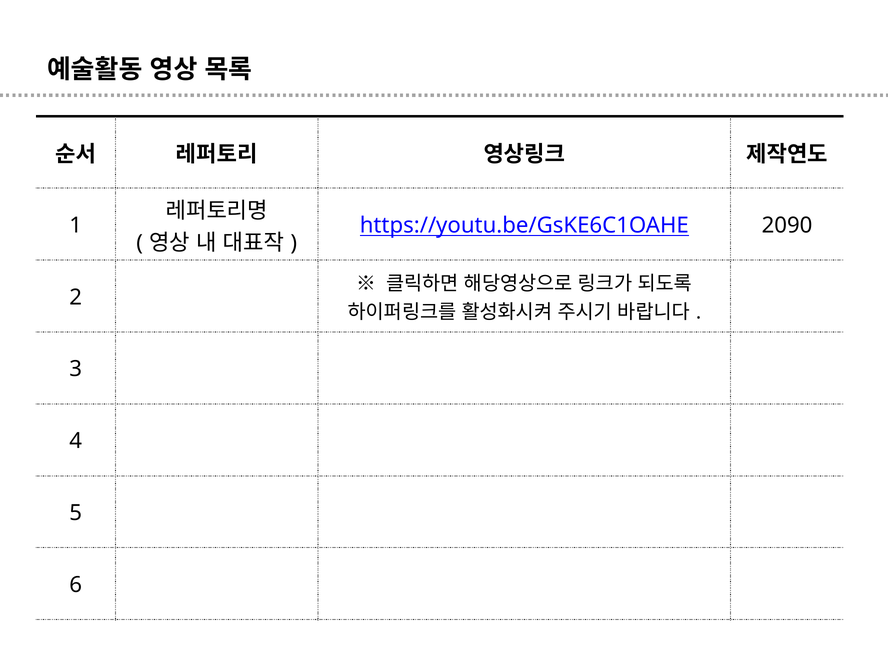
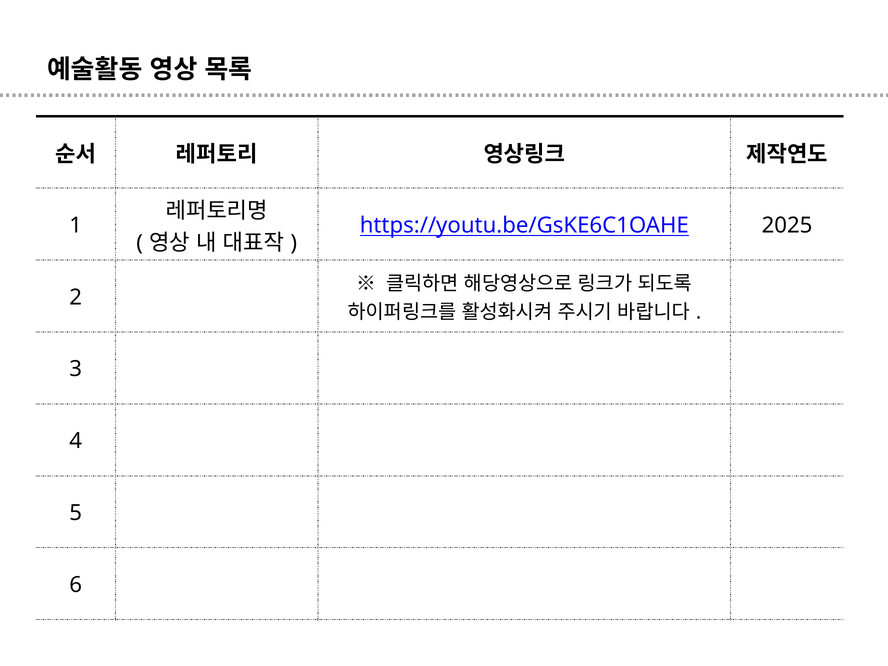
2090: 2090 -> 2025
